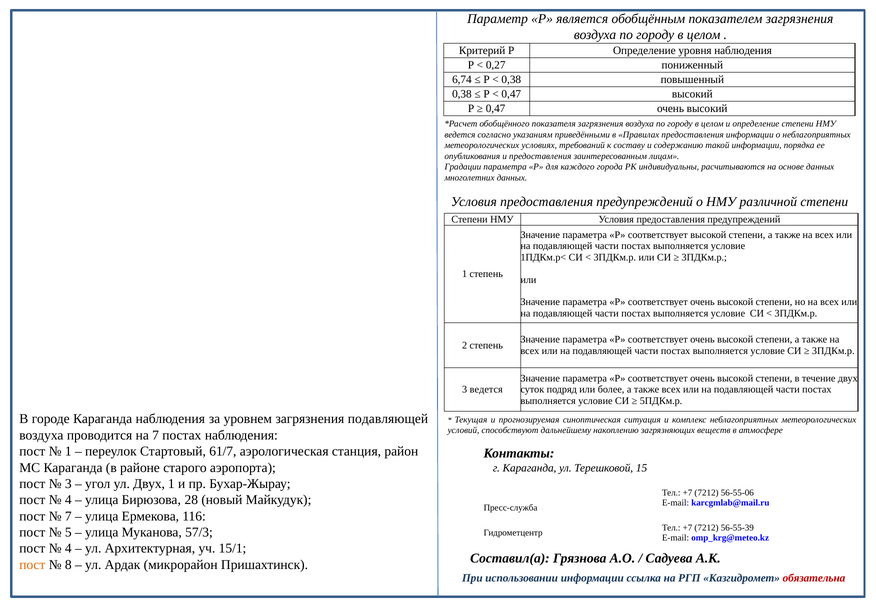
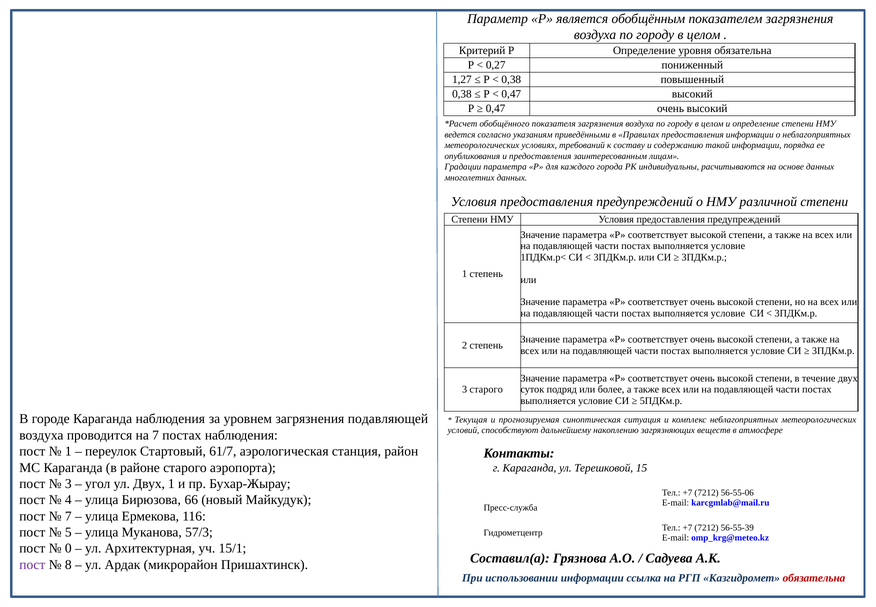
уровня наблюдения: наблюдения -> обязательна
6,74: 6,74 -> 1,27
3 ведется: ведется -> старого
28: 28 -> 66
4 at (68, 548): 4 -> 0
пост at (32, 564) colour: orange -> purple
